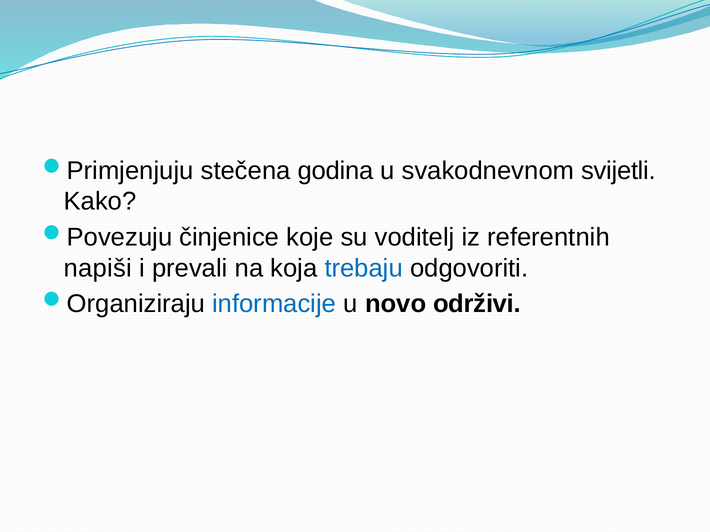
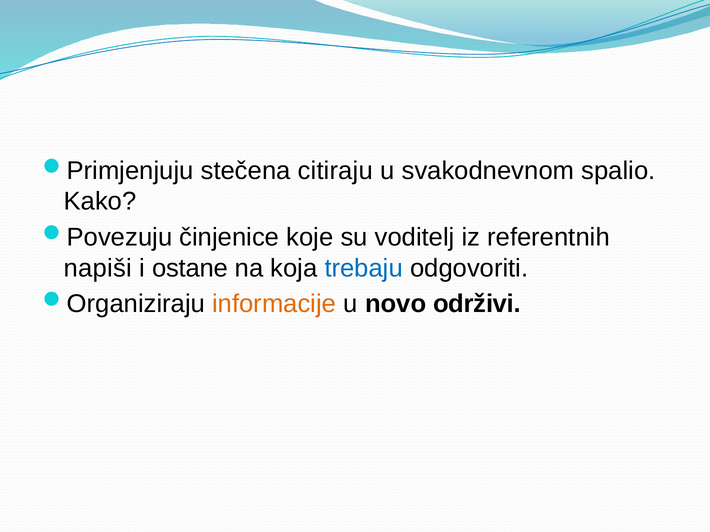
godina: godina -> citiraju
svijetli: svijetli -> spalio
prevali: prevali -> ostane
informacije colour: blue -> orange
